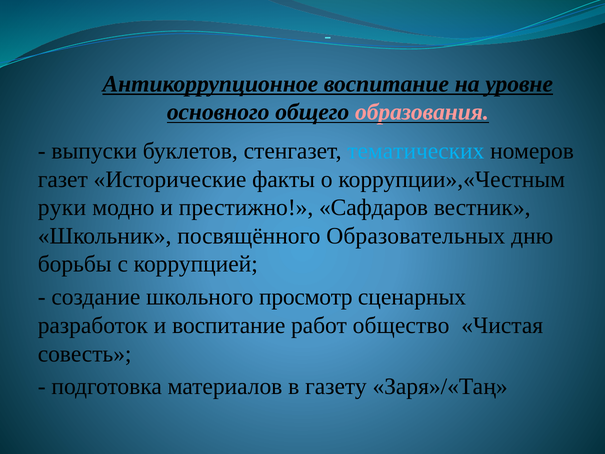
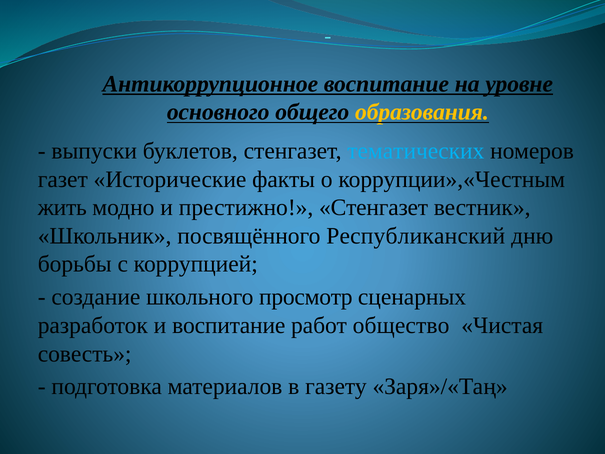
образования colour: pink -> yellow
руки: руки -> жить
престижно Сафдаров: Сафдаров -> Стенгазет
Образовательных: Образовательных -> Республиканский
